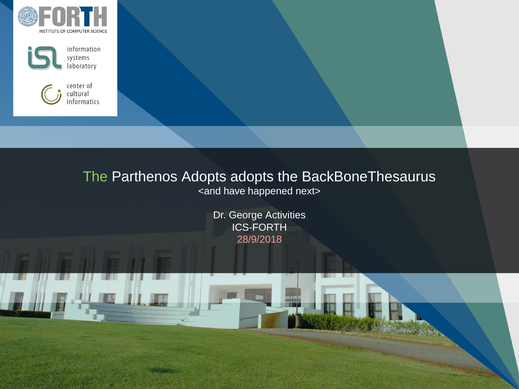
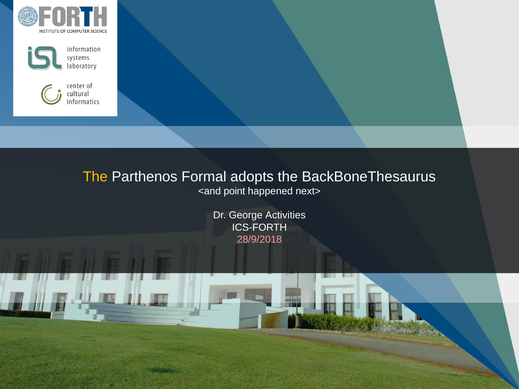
The at (95, 177) colour: light green -> yellow
Parthenos Adopts: Adopts -> Formal
have: have -> point
